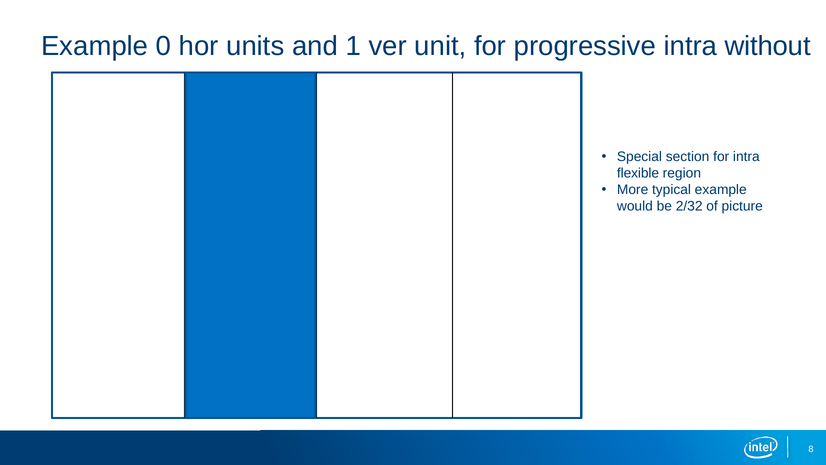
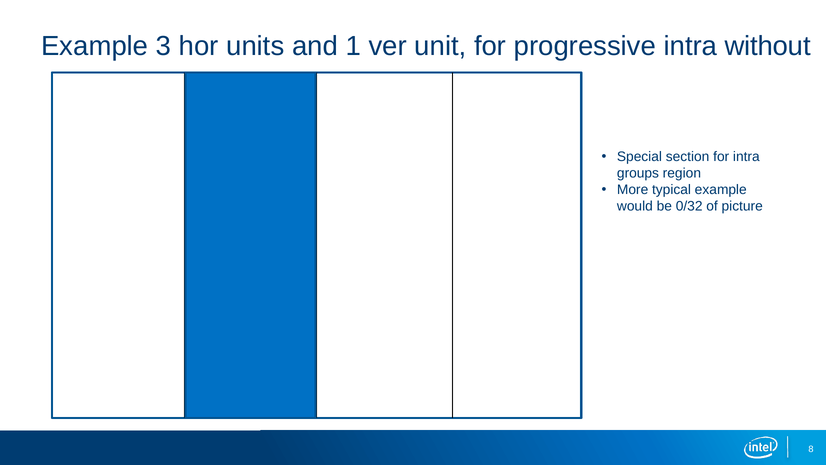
0: 0 -> 3
flexible: flexible -> groups
2/32: 2/32 -> 0/32
